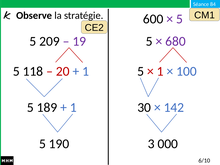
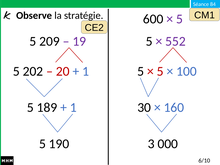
680: 680 -> 552
118: 118 -> 202
1 at (160, 71): 1 -> 5
142: 142 -> 160
